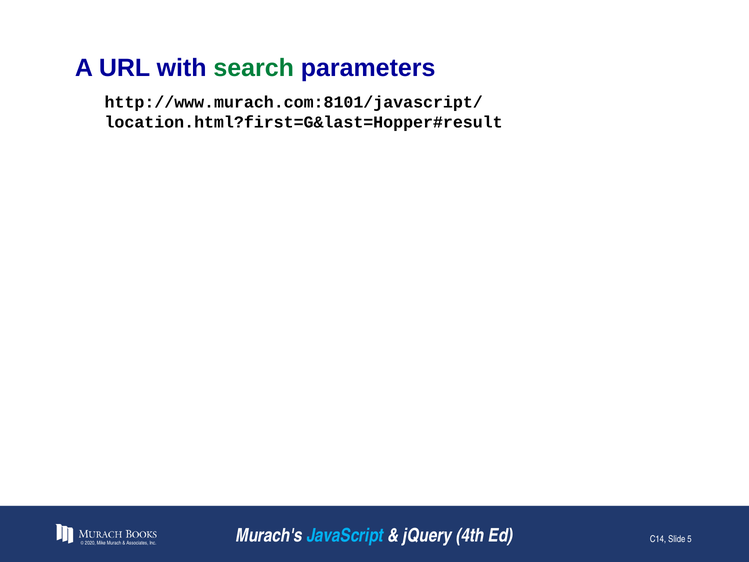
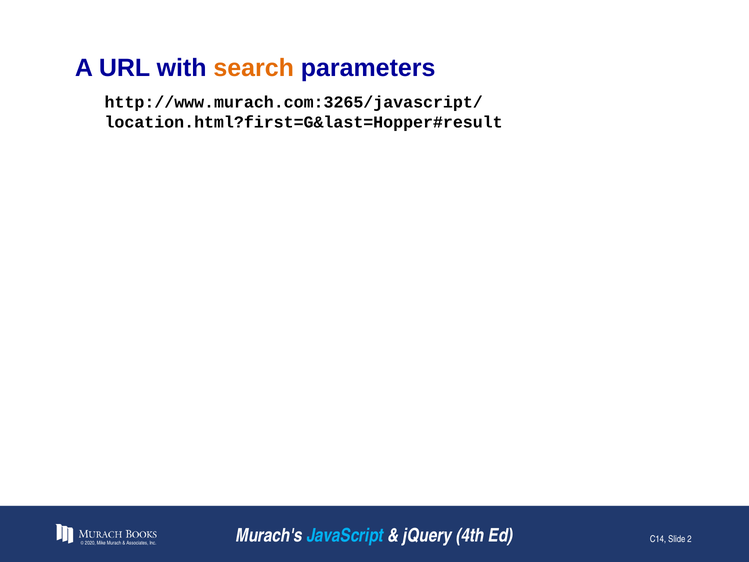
search colour: green -> orange
http://www.murach.com:8101/javascript/: http://www.murach.com:8101/javascript/ -> http://www.murach.com:3265/javascript/
5: 5 -> 2
